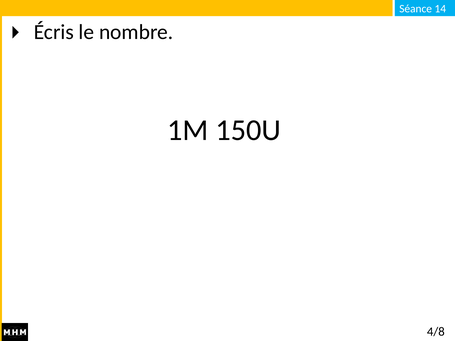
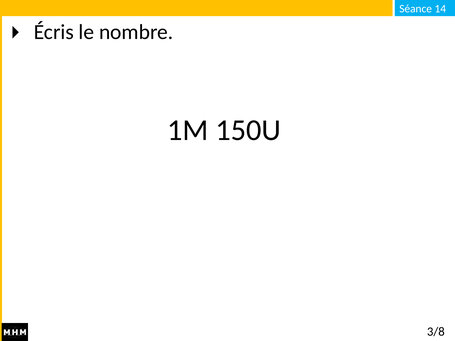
4/8: 4/8 -> 3/8
